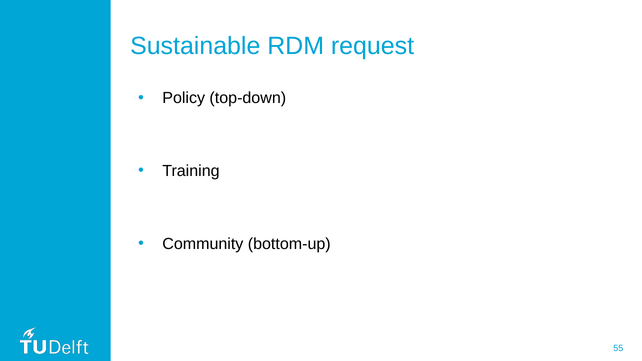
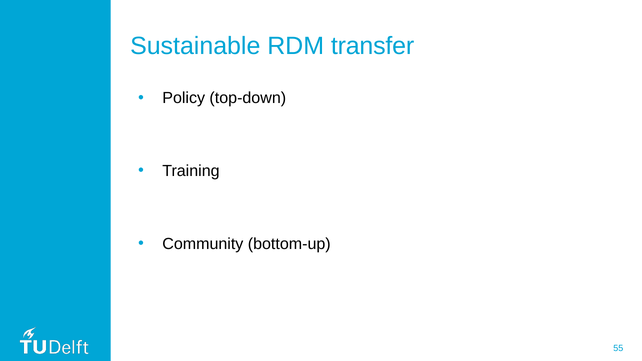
request: request -> transfer
